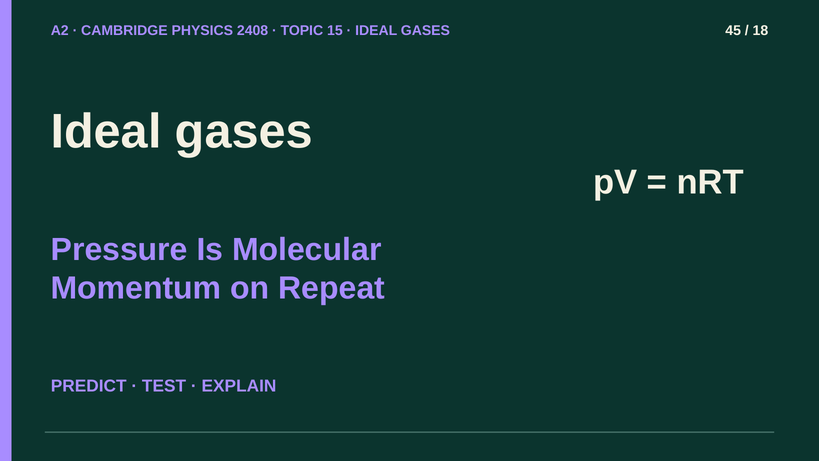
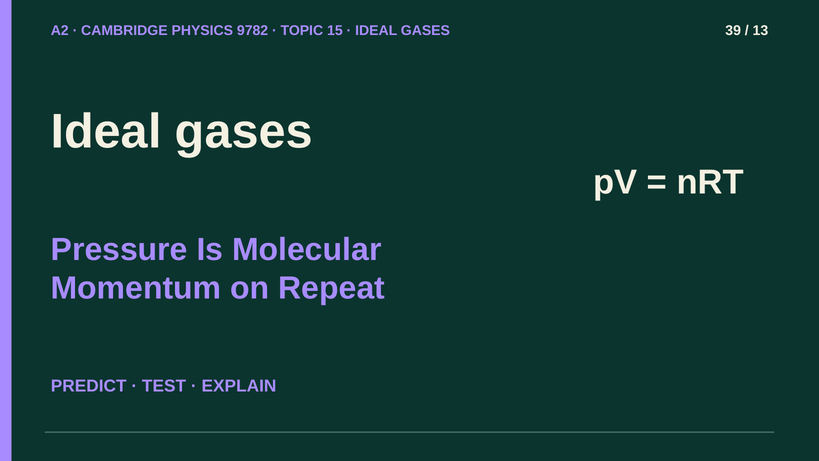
2408: 2408 -> 9782
45: 45 -> 39
18: 18 -> 13
